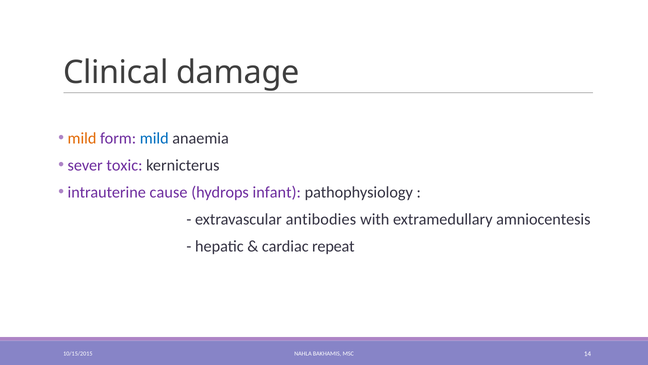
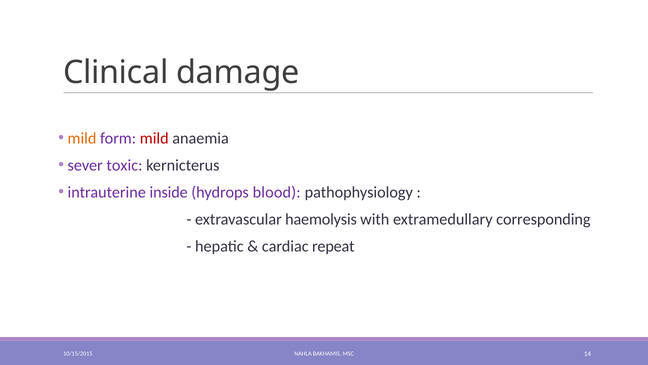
mild at (154, 138) colour: blue -> red
cause: cause -> inside
infant: infant -> blood
antibodies: antibodies -> haemolysis
amniocentesis: amniocentesis -> corresponding
